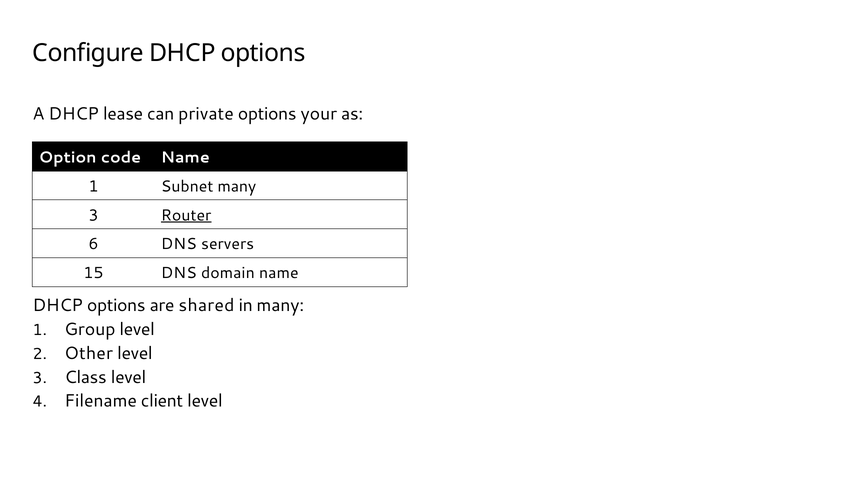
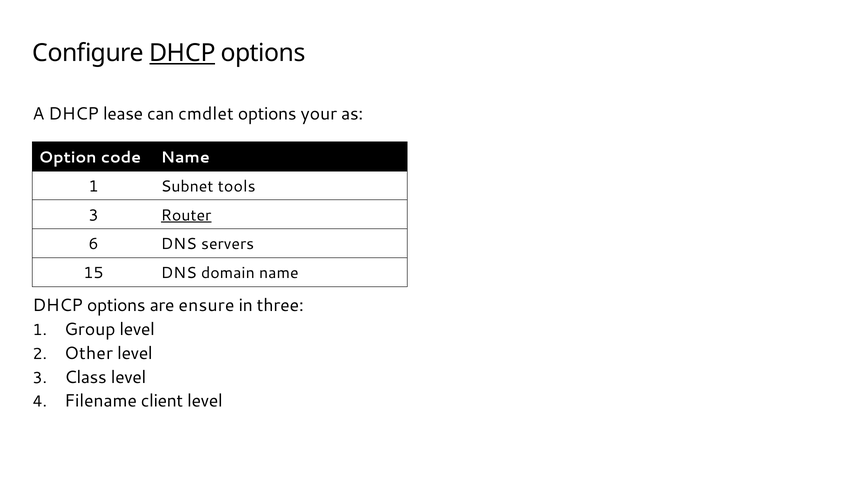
DHCP at (182, 53) underline: none -> present
private: private -> cmdlet
Subnet many: many -> tools
shared: shared -> ensure
in many: many -> three
